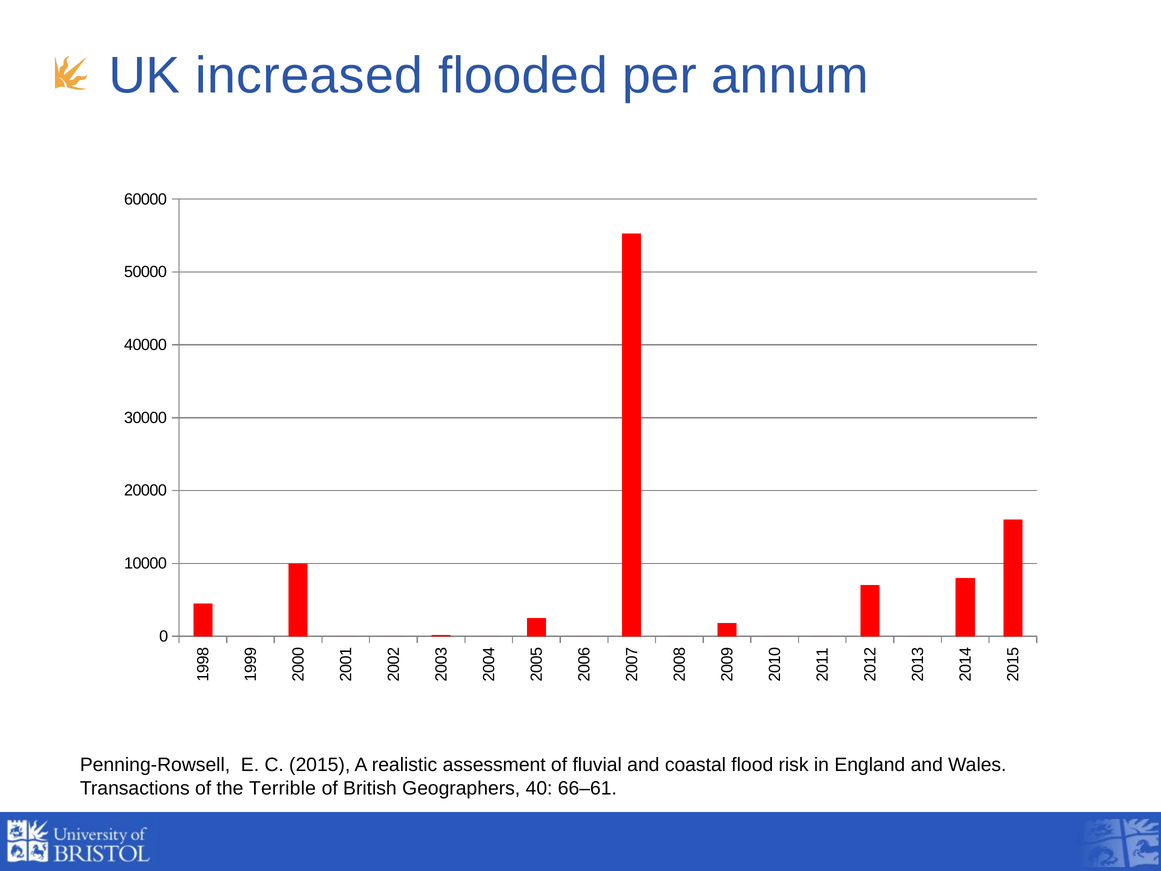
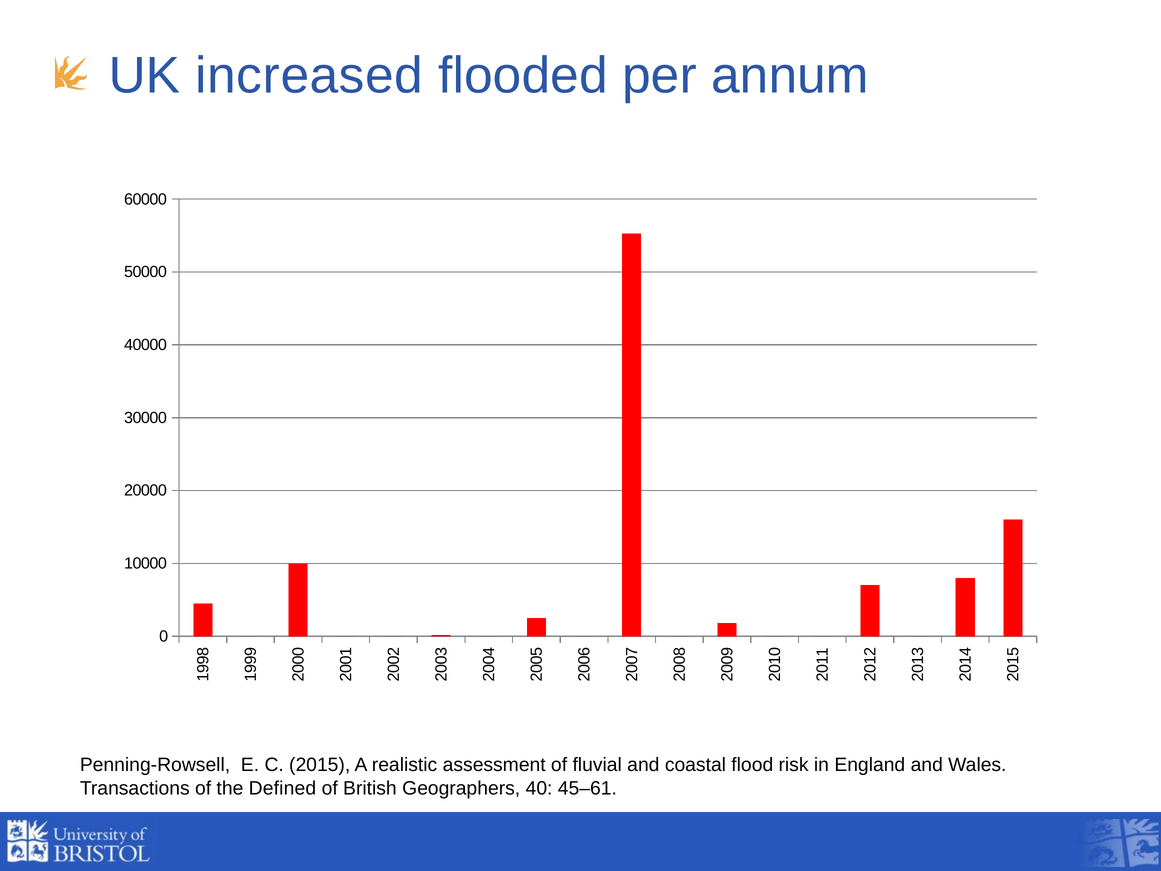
Terrible: Terrible -> Defined
66–61: 66–61 -> 45–61
